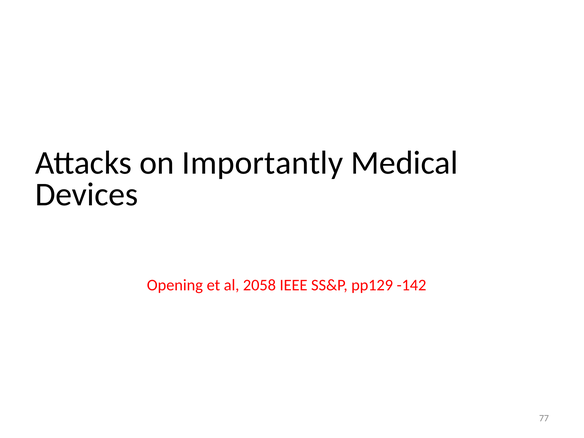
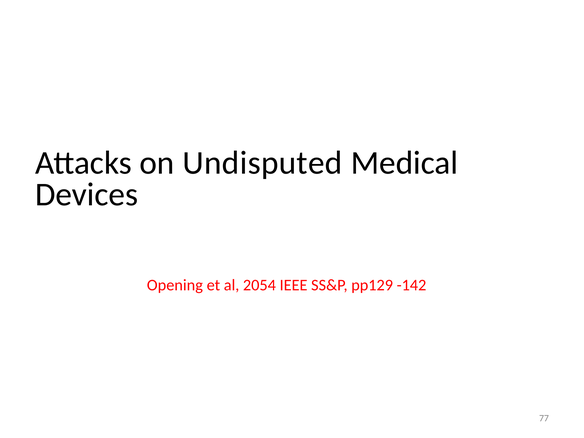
Importantly: Importantly -> Undisputed
2058: 2058 -> 2054
